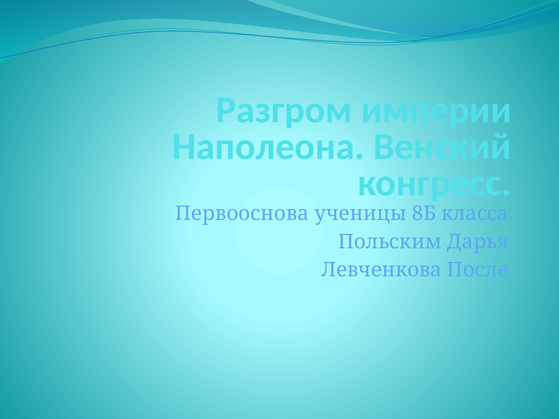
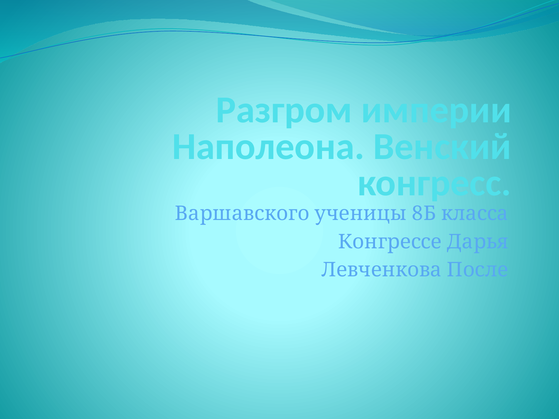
Первооснова: Первооснова -> Варшавского
Польским: Польским -> Конгрессе
